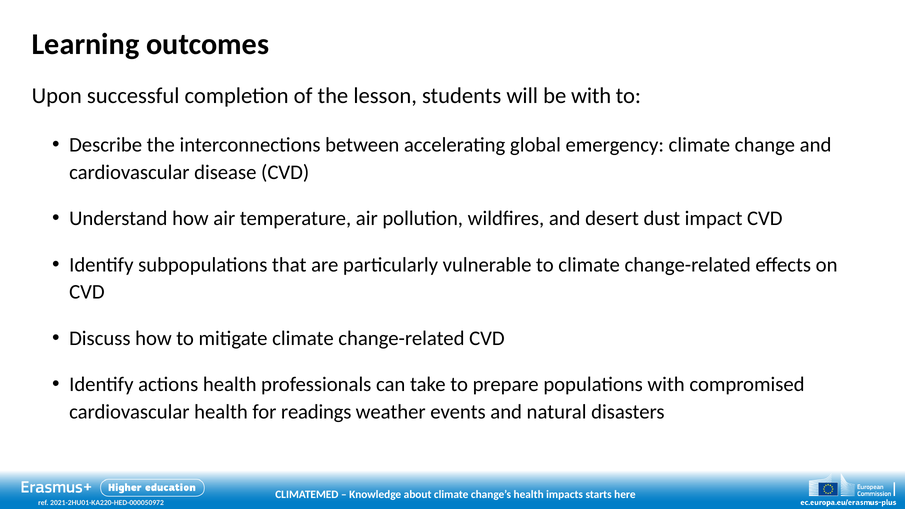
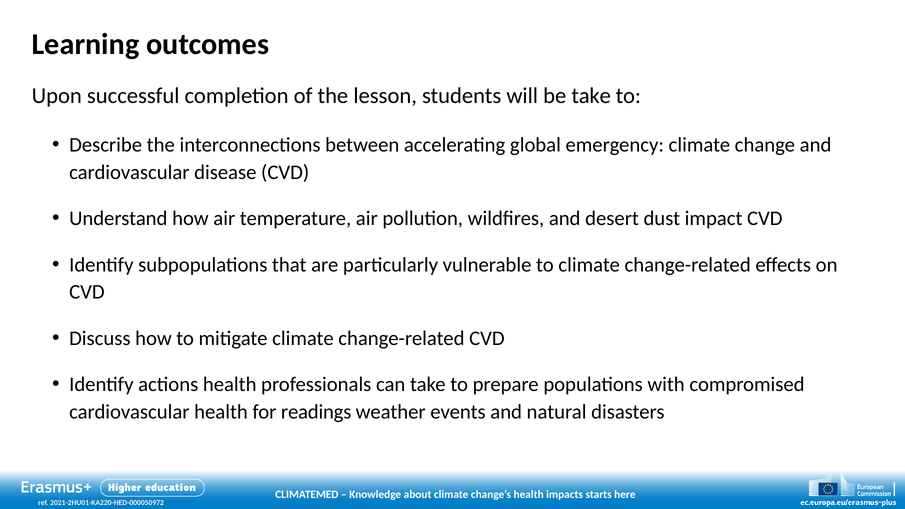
be with: with -> take
